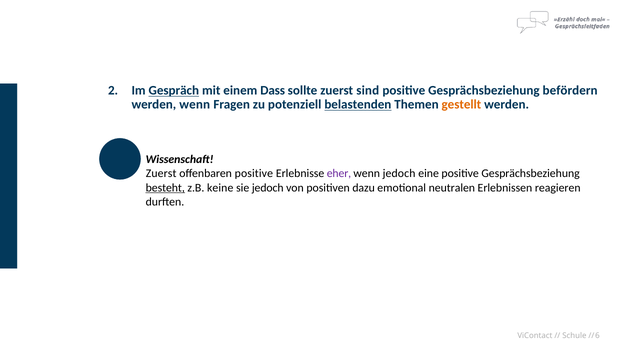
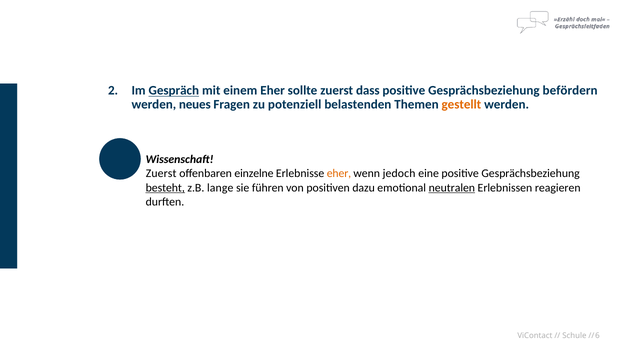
einem Dass: Dass -> Eher
sind: sind -> dass
werden wenn: wenn -> neues
belastenden underline: present -> none
offenbaren positive: positive -> einzelne
eher at (339, 174) colour: purple -> orange
keine: keine -> lange
sie jedoch: jedoch -> führen
neutralen underline: none -> present
